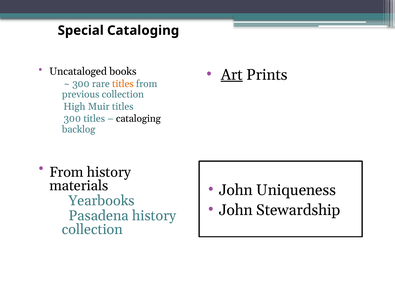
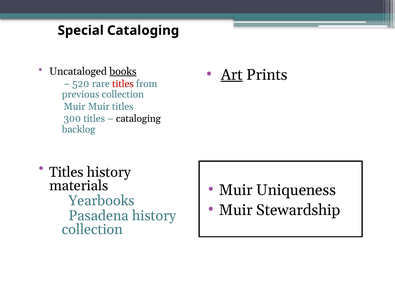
books underline: none -> present
300 at (81, 84): 300 -> 520
titles at (123, 84) colour: orange -> red
High at (74, 107): High -> Muir
From at (66, 172): From -> Titles
John at (236, 190): John -> Muir
John at (236, 210): John -> Muir
